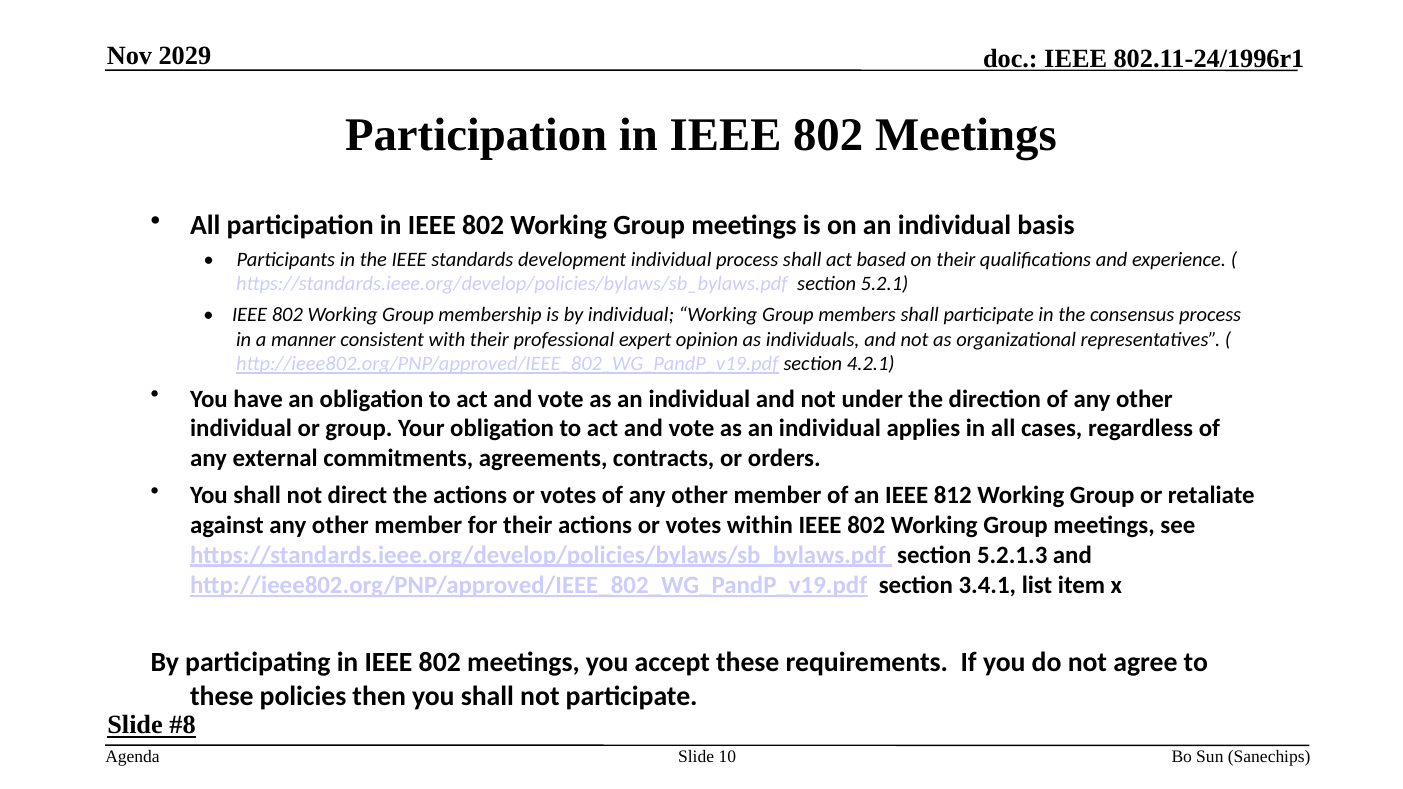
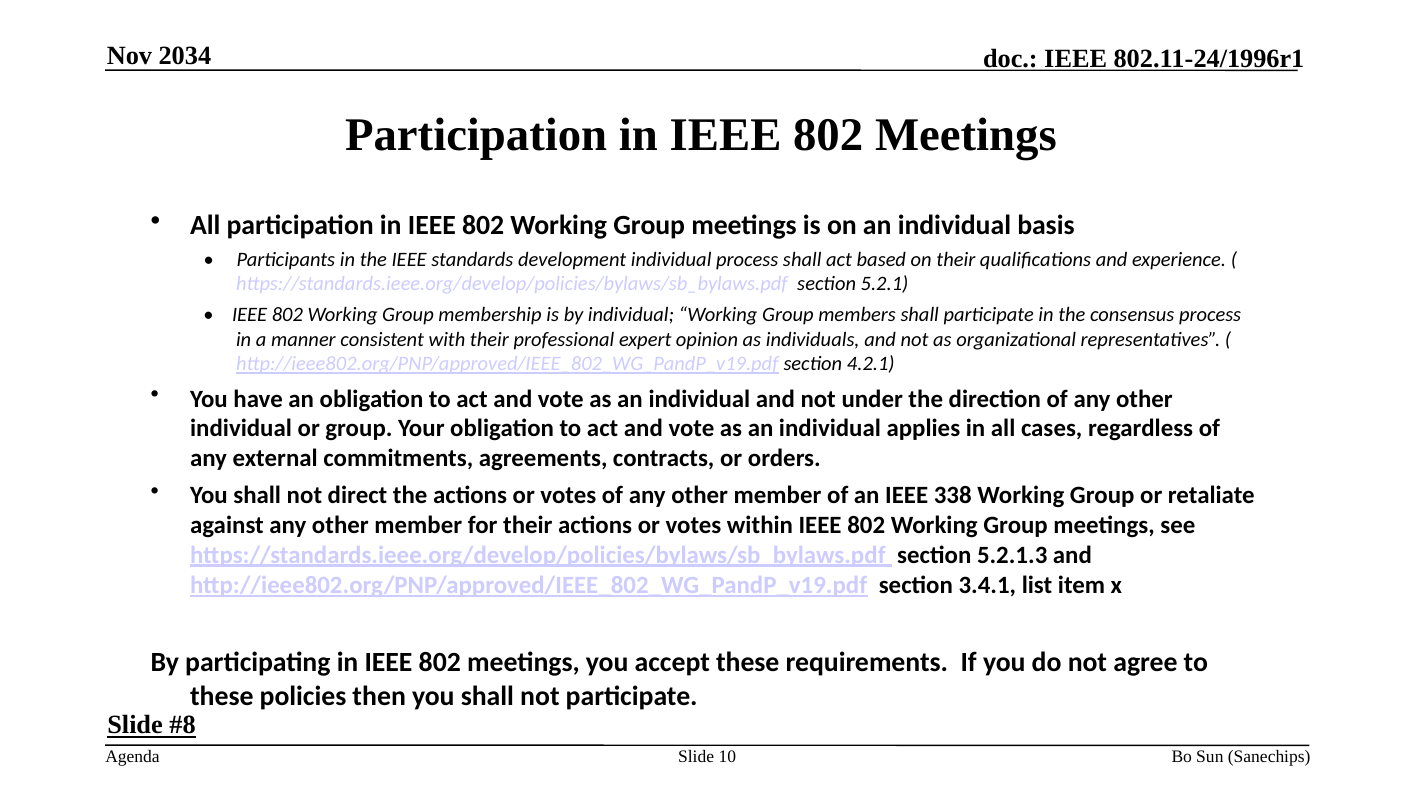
2029: 2029 -> 2034
812: 812 -> 338
